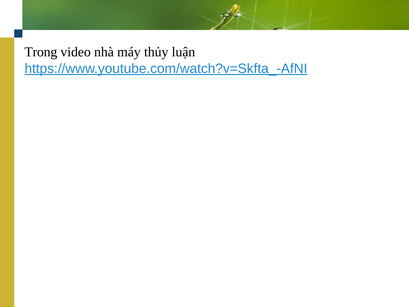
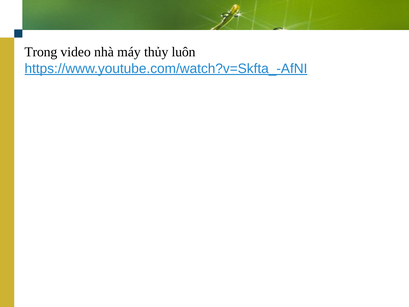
luận: luận -> luôn
